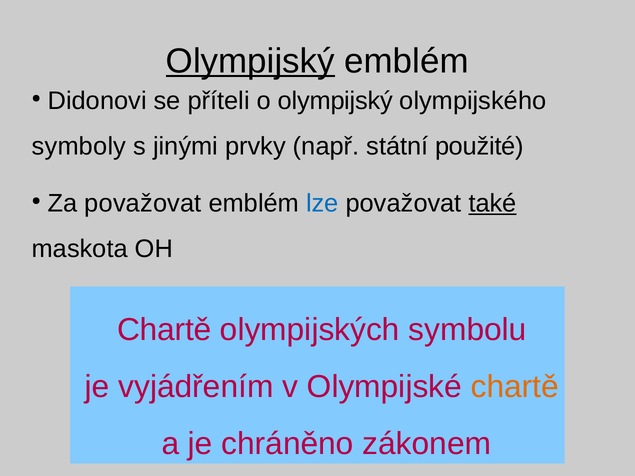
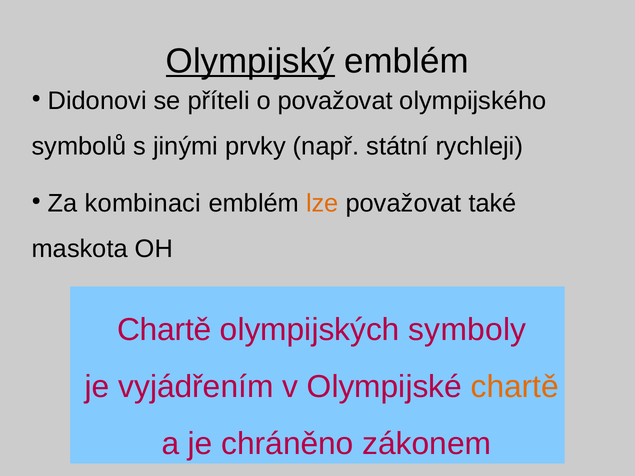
o olympijský: olympijský -> považovat
symboly: symboly -> symbolů
použité: použité -> rychleji
Za považovat: považovat -> kombinaci
lze colour: blue -> orange
také underline: present -> none
symbolu: symbolu -> symboly
